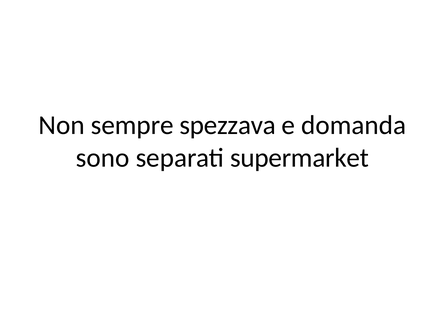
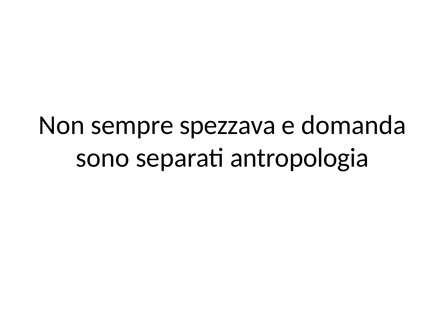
supermarket: supermarket -> antropologia
